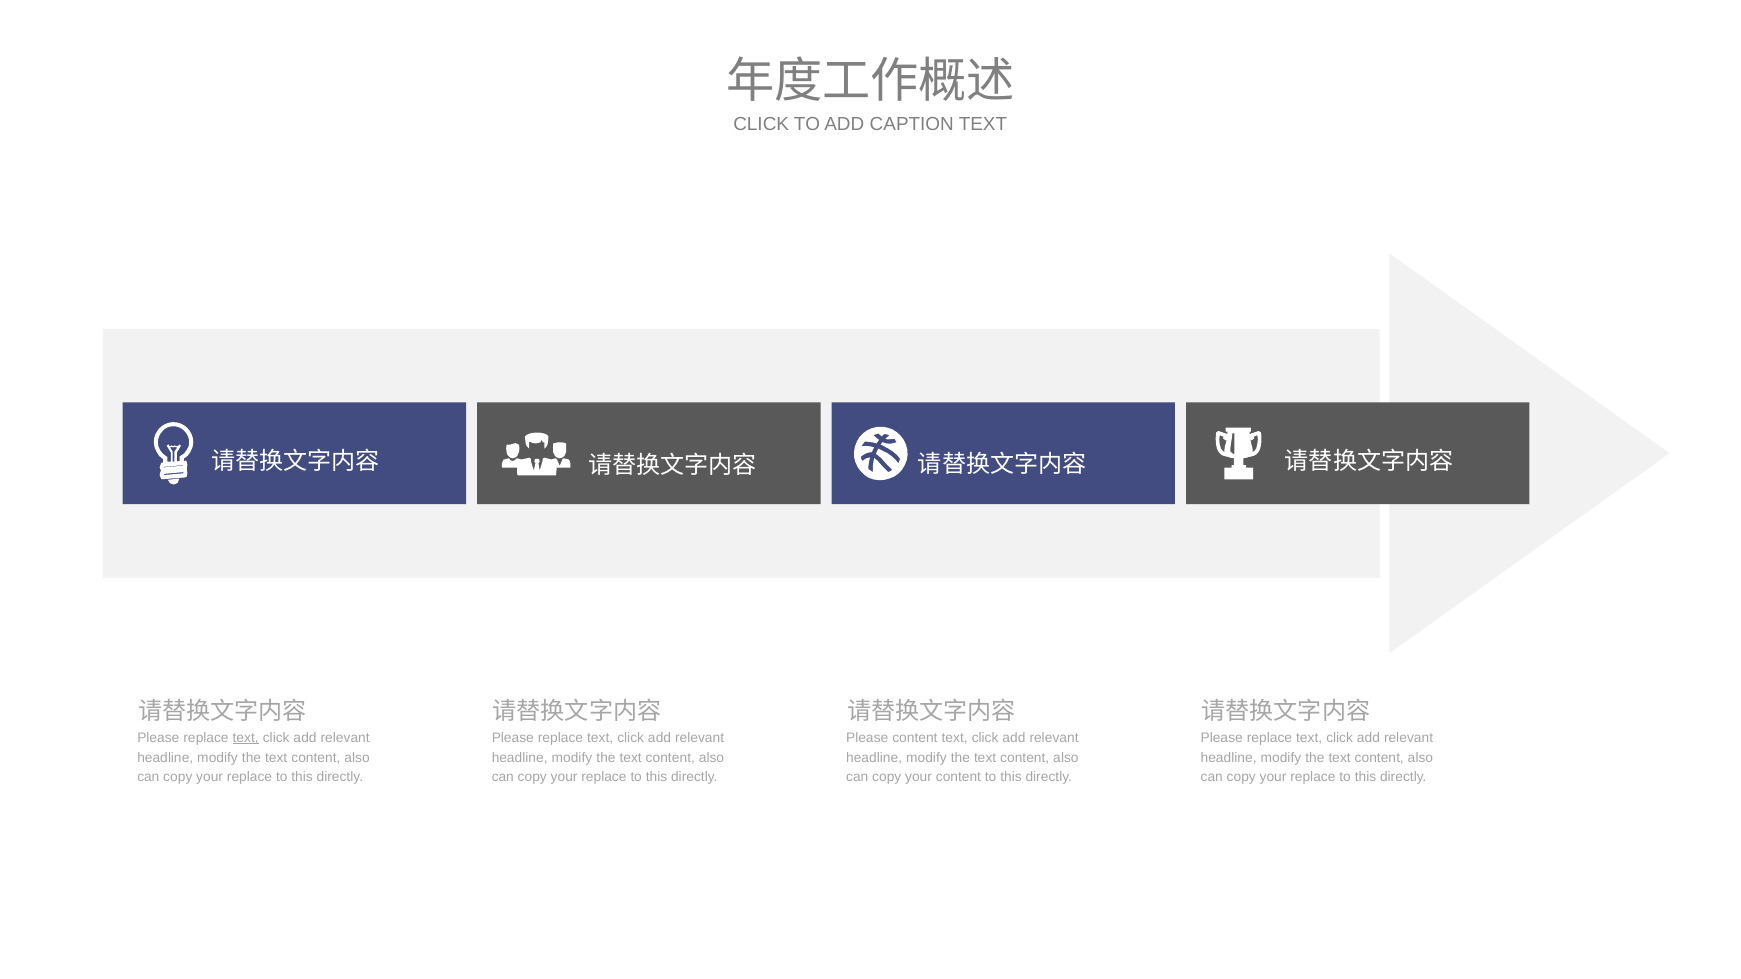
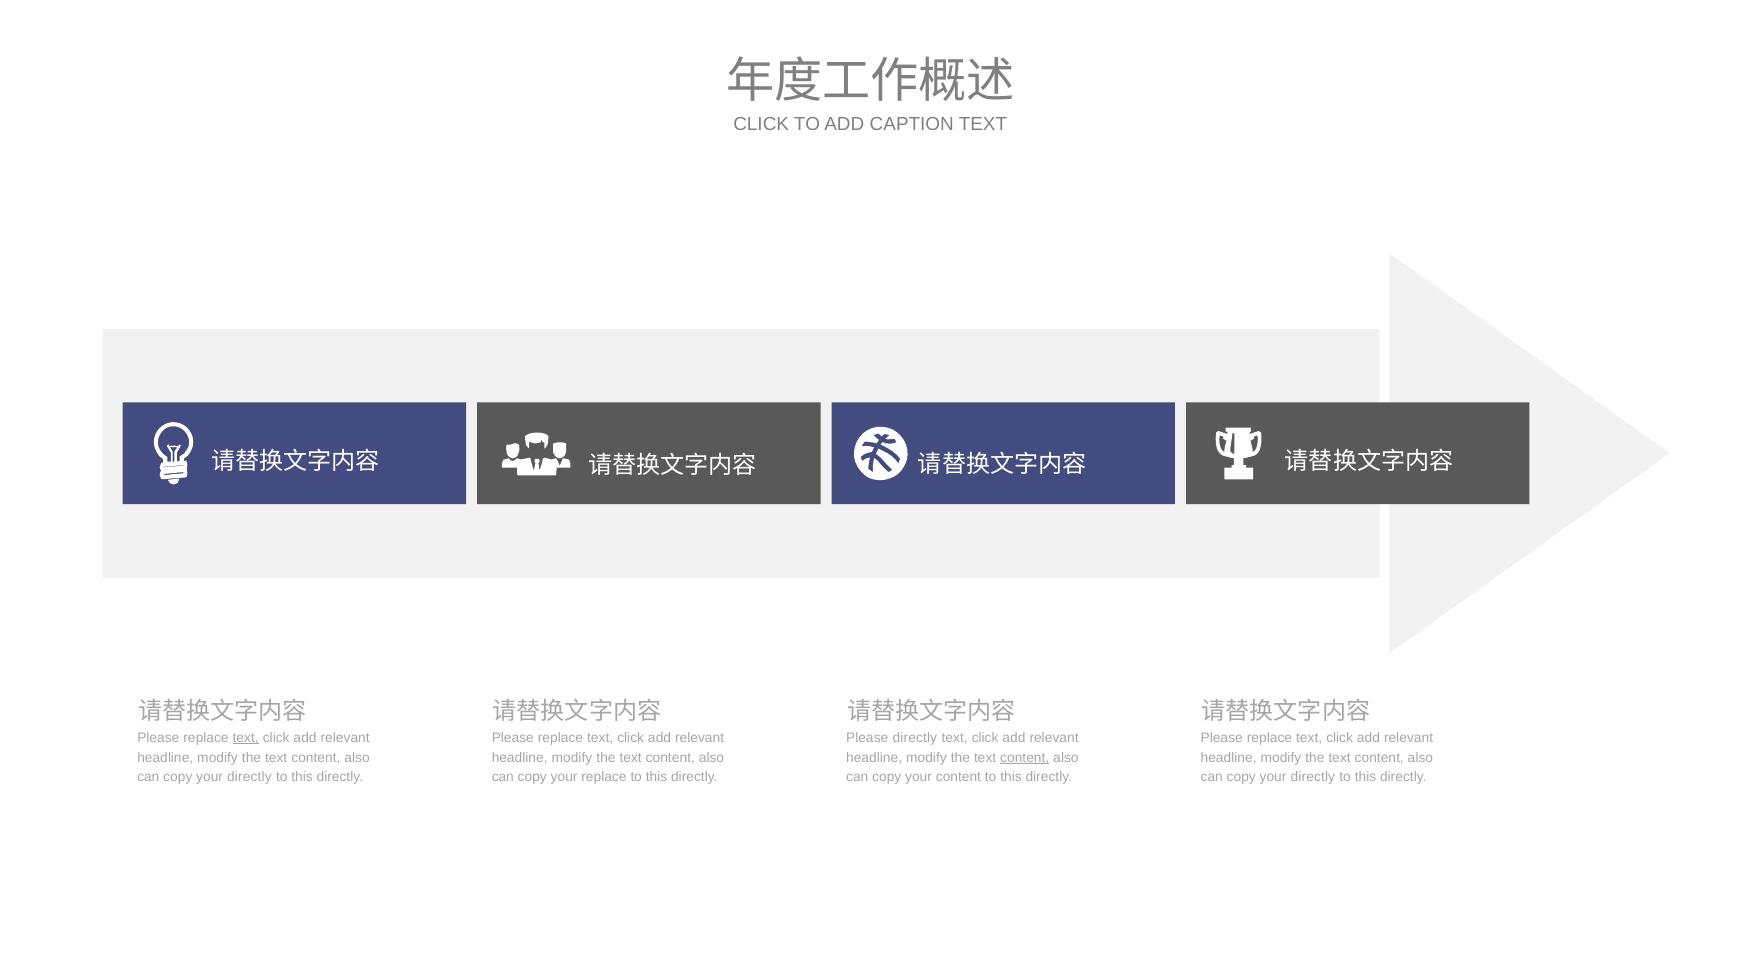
Please content: content -> directly
content at (1025, 758) underline: none -> present
replace at (250, 778): replace -> directly
replace at (1313, 778): replace -> directly
